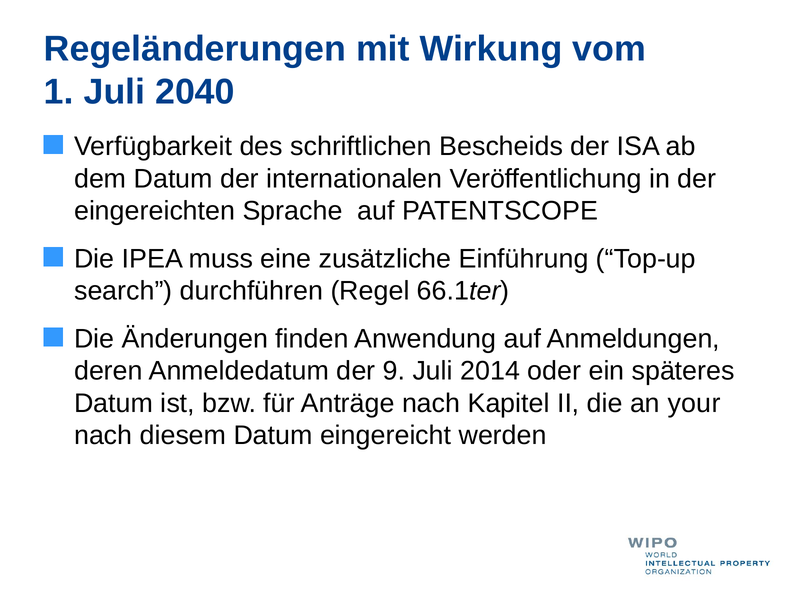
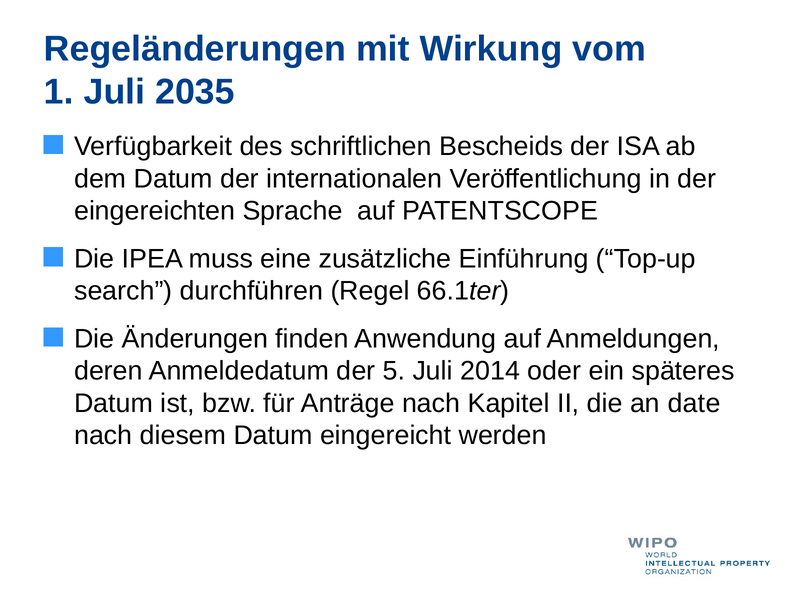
2040: 2040 -> 2035
9: 9 -> 5
your: your -> date
